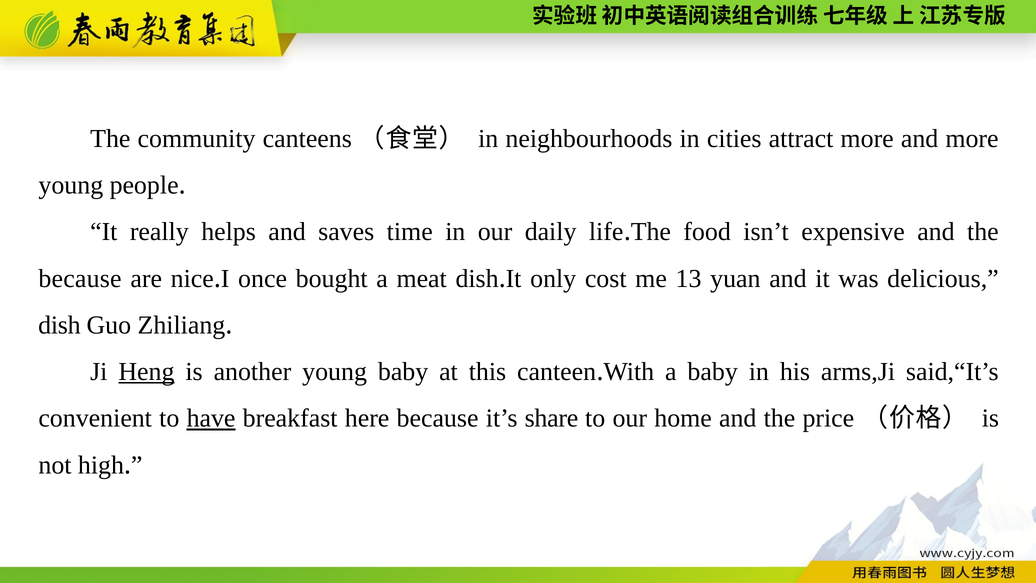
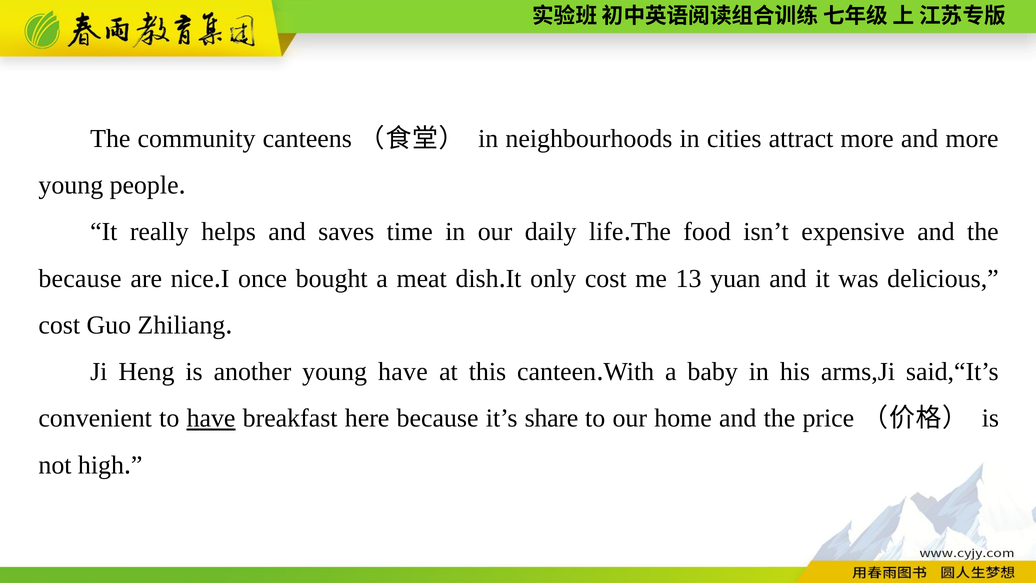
dish at (59, 325): dish -> cost
Heng underline: present -> none
young baby: baby -> have
